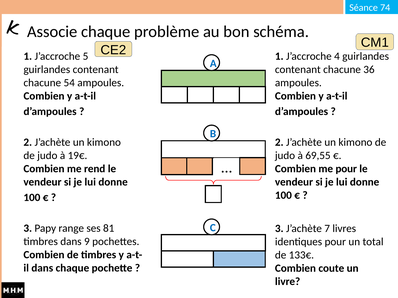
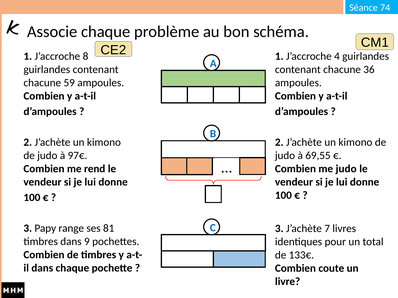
5: 5 -> 8
54: 54 -> 59
19€: 19€ -> 97€
me pour: pour -> judo
